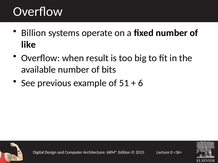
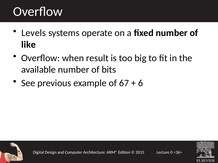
Billion: Billion -> Levels
51: 51 -> 67
